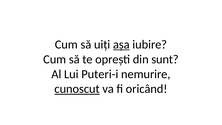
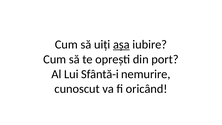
sunt: sunt -> port
Puteri-i: Puteri-i -> Sfântă-i
cunoscut underline: present -> none
